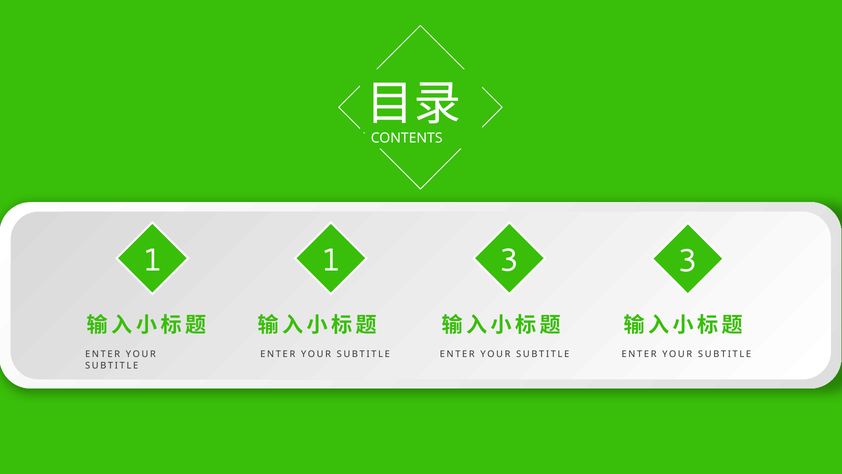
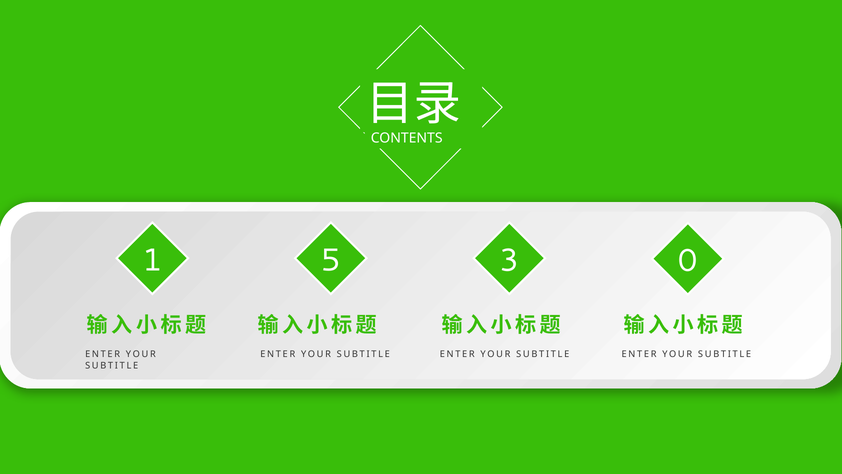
1 1: 1 -> 5
3 3: 3 -> 0
